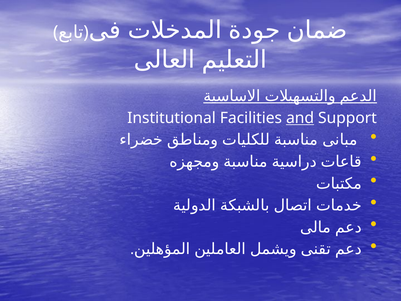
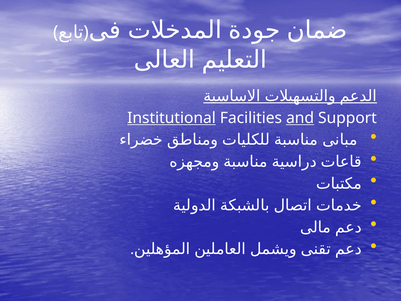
Institutional underline: none -> present
